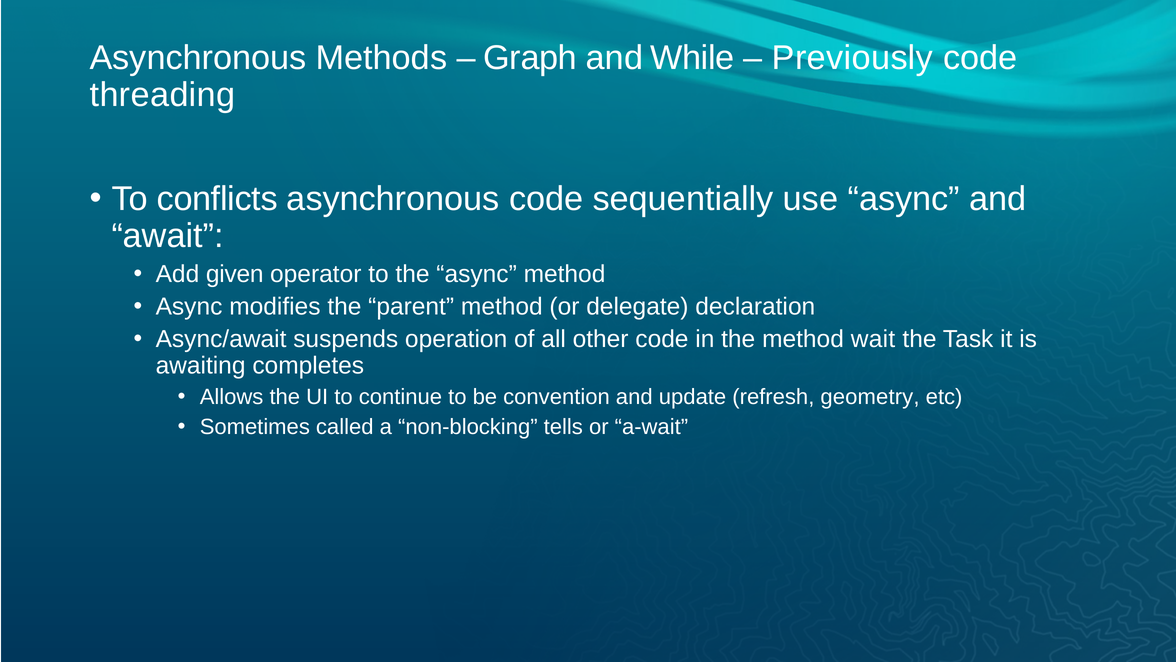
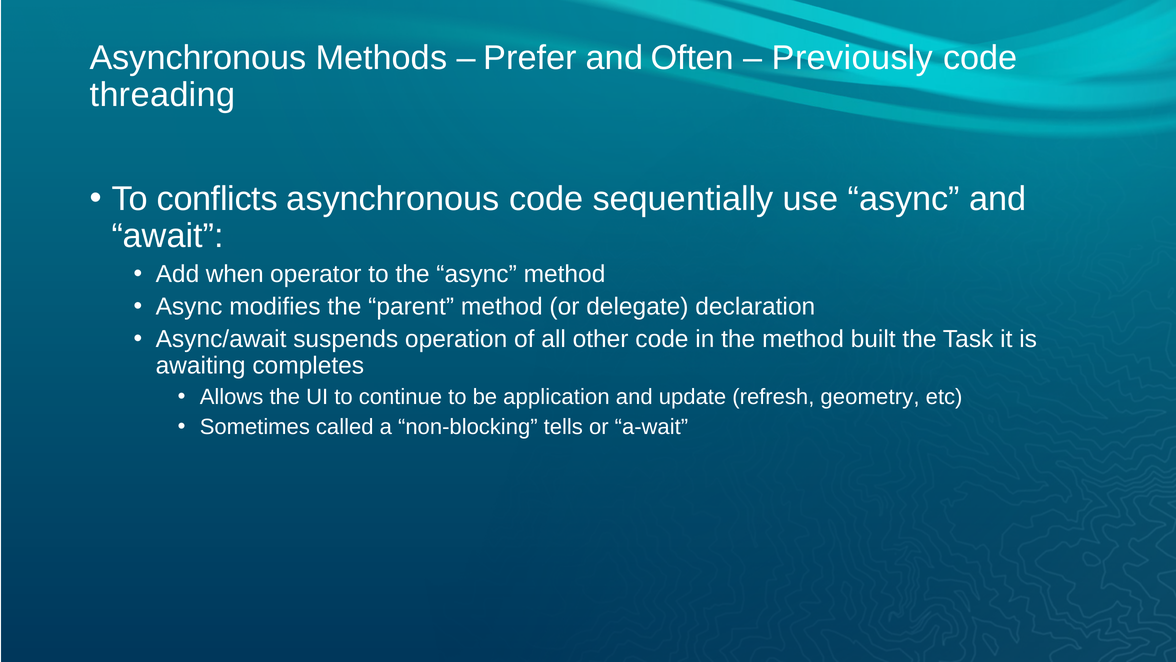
Graph: Graph -> Prefer
While: While -> Often
given: given -> when
wait: wait -> built
convention: convention -> application
